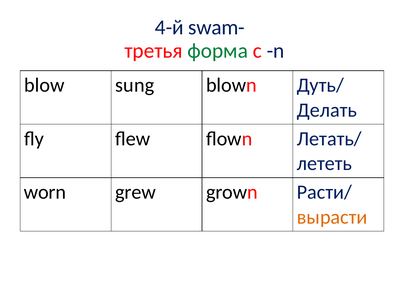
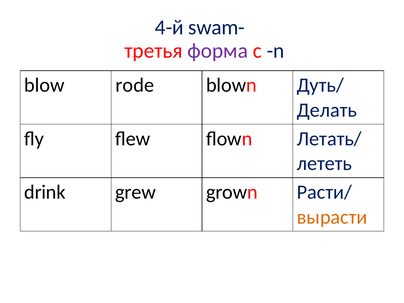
форма colour: green -> purple
sung: sung -> rode
worn: worn -> drink
